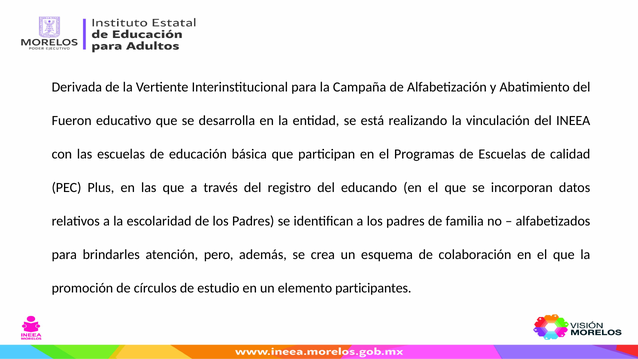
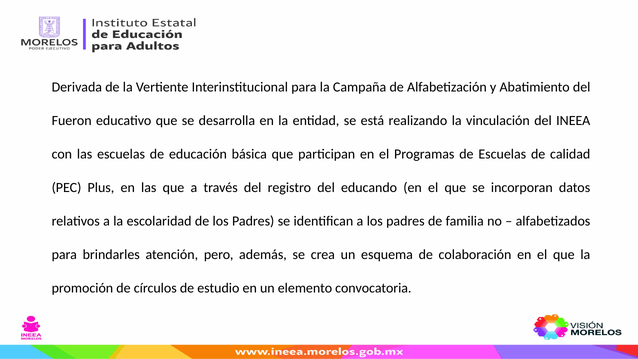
participantes: participantes -> convocatoria
